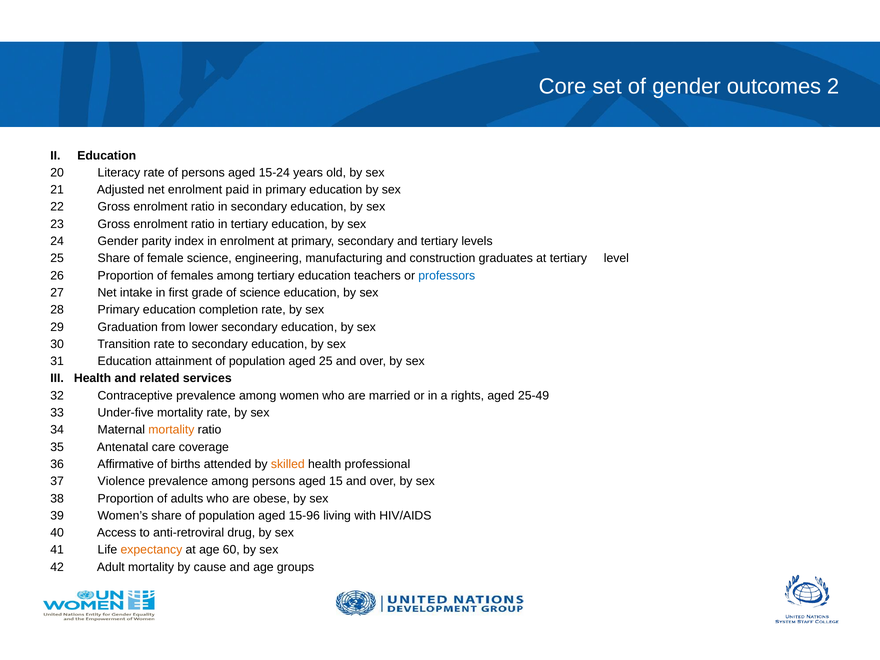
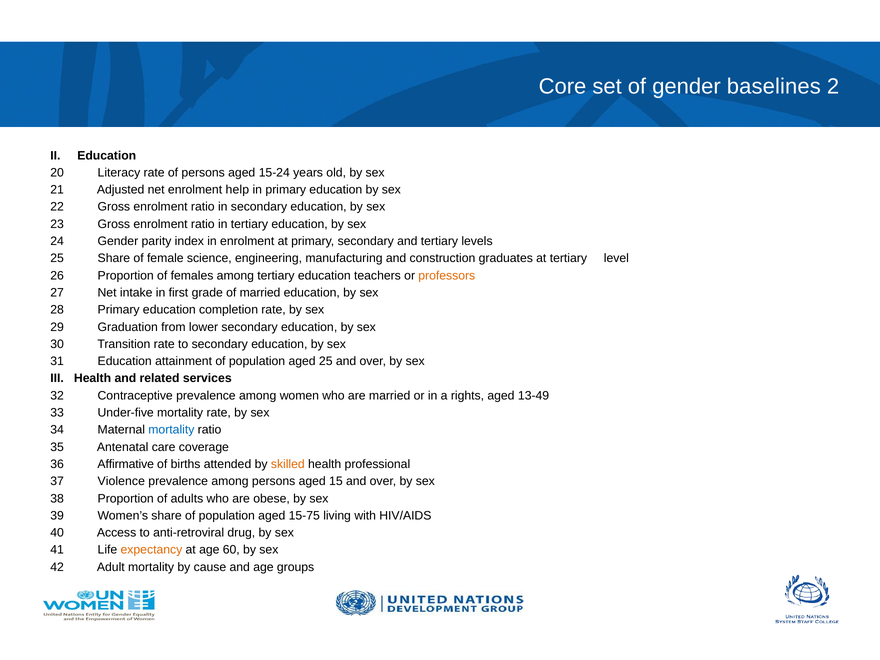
outcomes: outcomes -> baselines
paid: paid -> help
professors colour: blue -> orange
of science: science -> married
25-49: 25-49 -> 13-49
mortality at (171, 430) colour: orange -> blue
15-96: 15-96 -> 15-75
